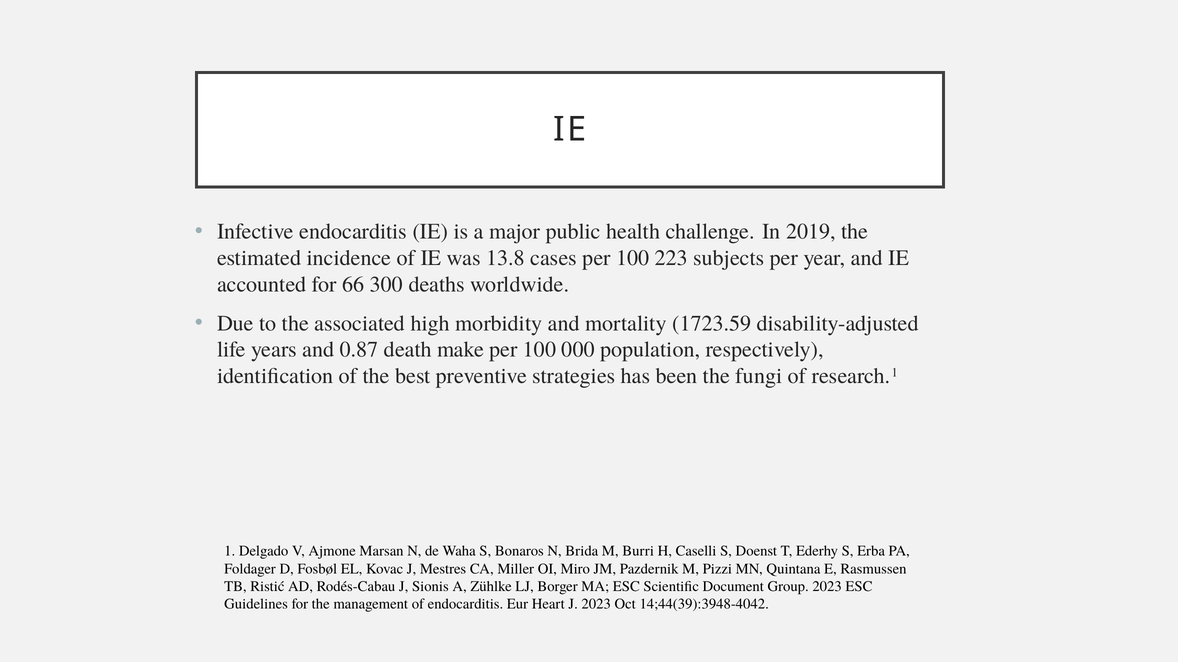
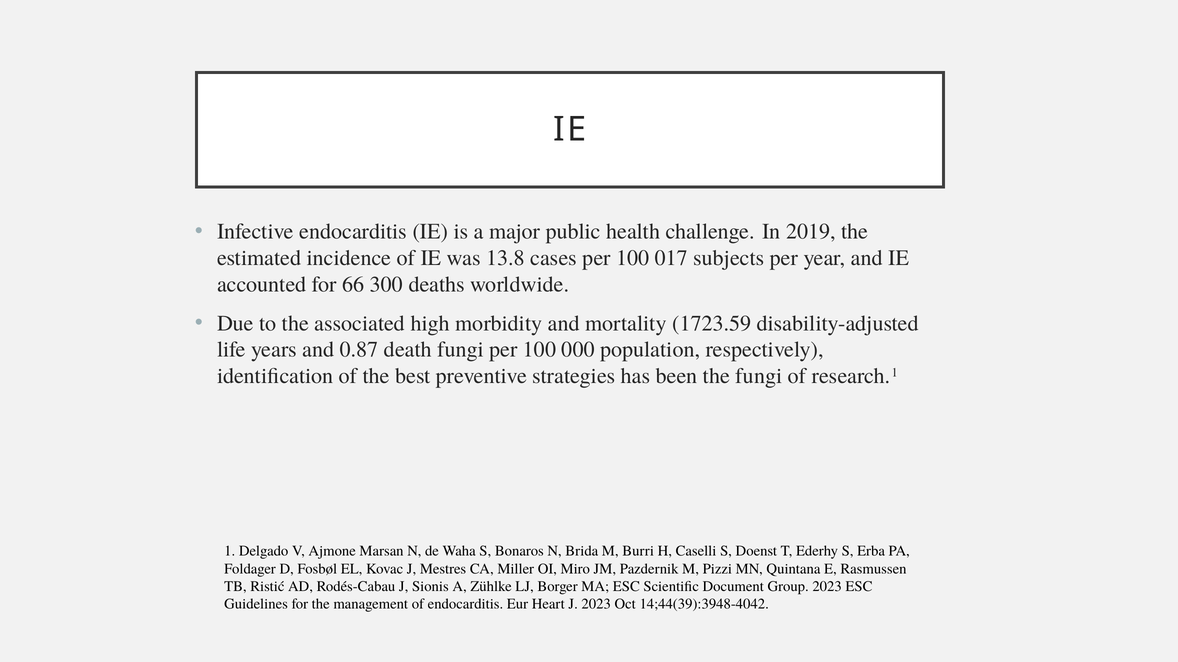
223: 223 -> 017
death make: make -> fungi
